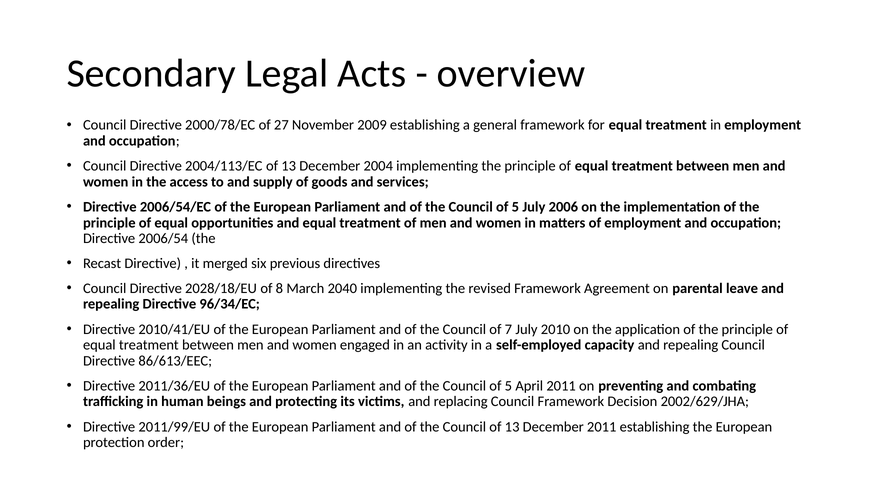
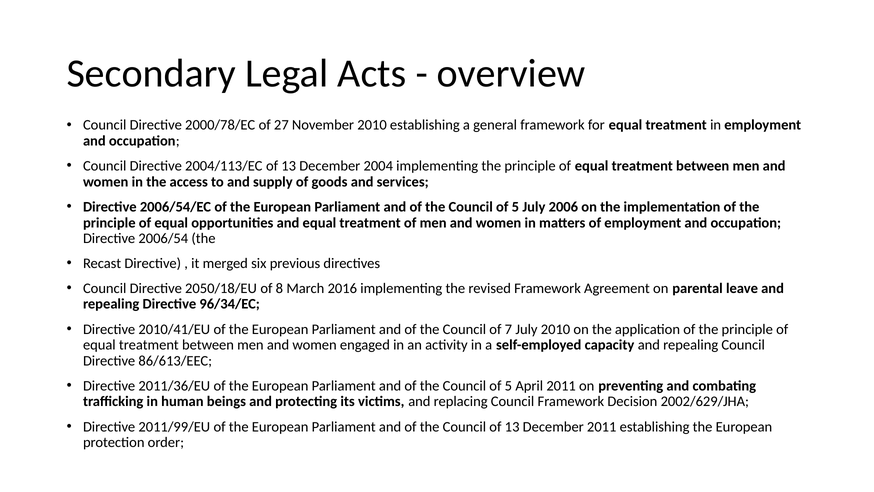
November 2009: 2009 -> 2010
2028/18/EU: 2028/18/EU -> 2050/18/EU
2040: 2040 -> 2016
